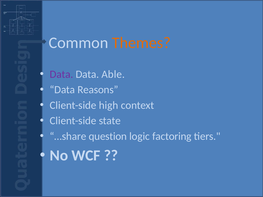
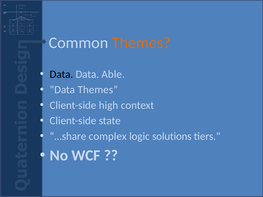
Data at (61, 74) colour: purple -> black
Data Reasons: Reasons -> Themes
question: question -> complex
factoring: factoring -> solutions
